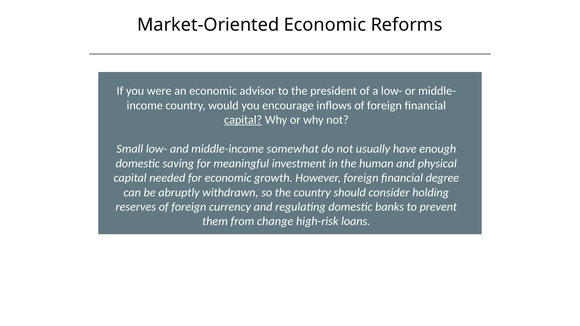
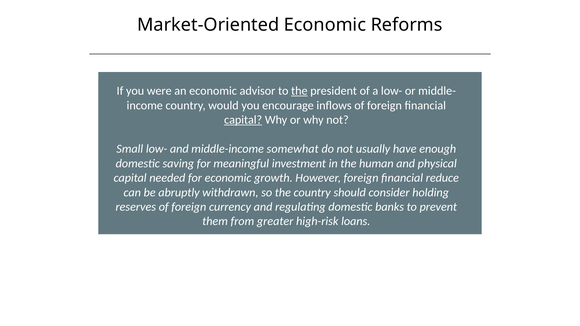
the at (299, 91) underline: none -> present
degree: degree -> reduce
change: change -> greater
